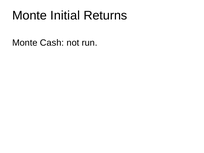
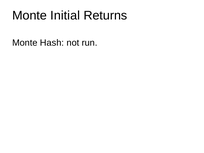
Cash: Cash -> Hash
